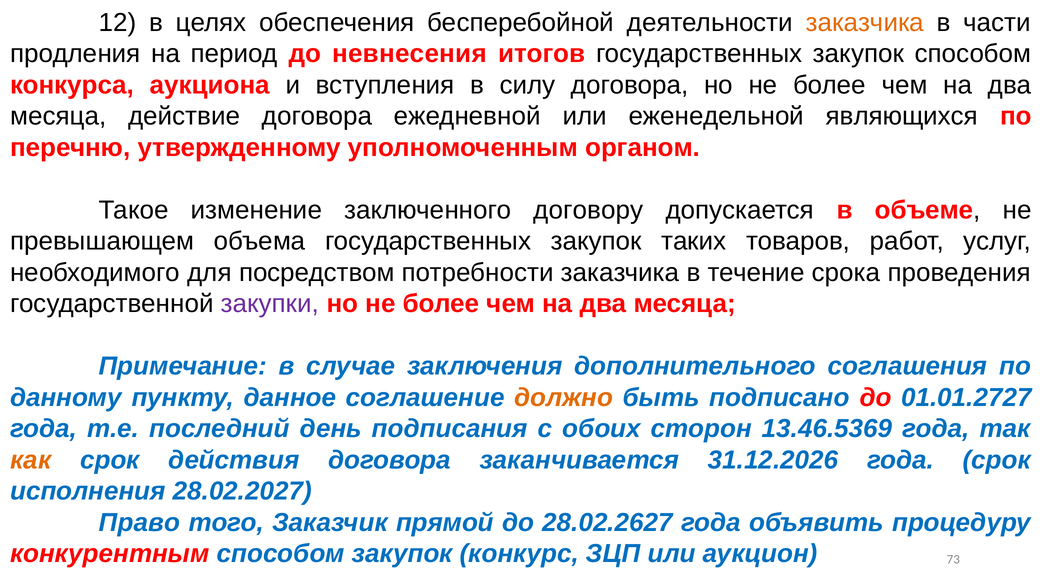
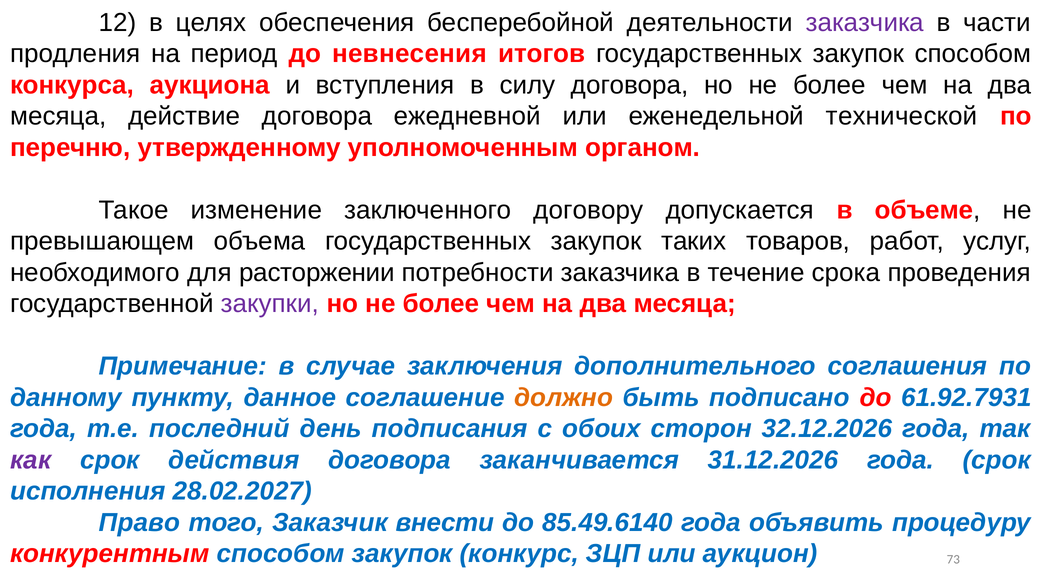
заказчика at (865, 23) colour: orange -> purple
являющихся: являющихся -> технической
посредством: посредством -> расторжении
01.01.2727: 01.01.2727 -> 61.92.7931
13.46.5369: 13.46.5369 -> 32.12.2026
как colour: orange -> purple
прямой: прямой -> внести
28.02.2627: 28.02.2627 -> 85.49.6140
